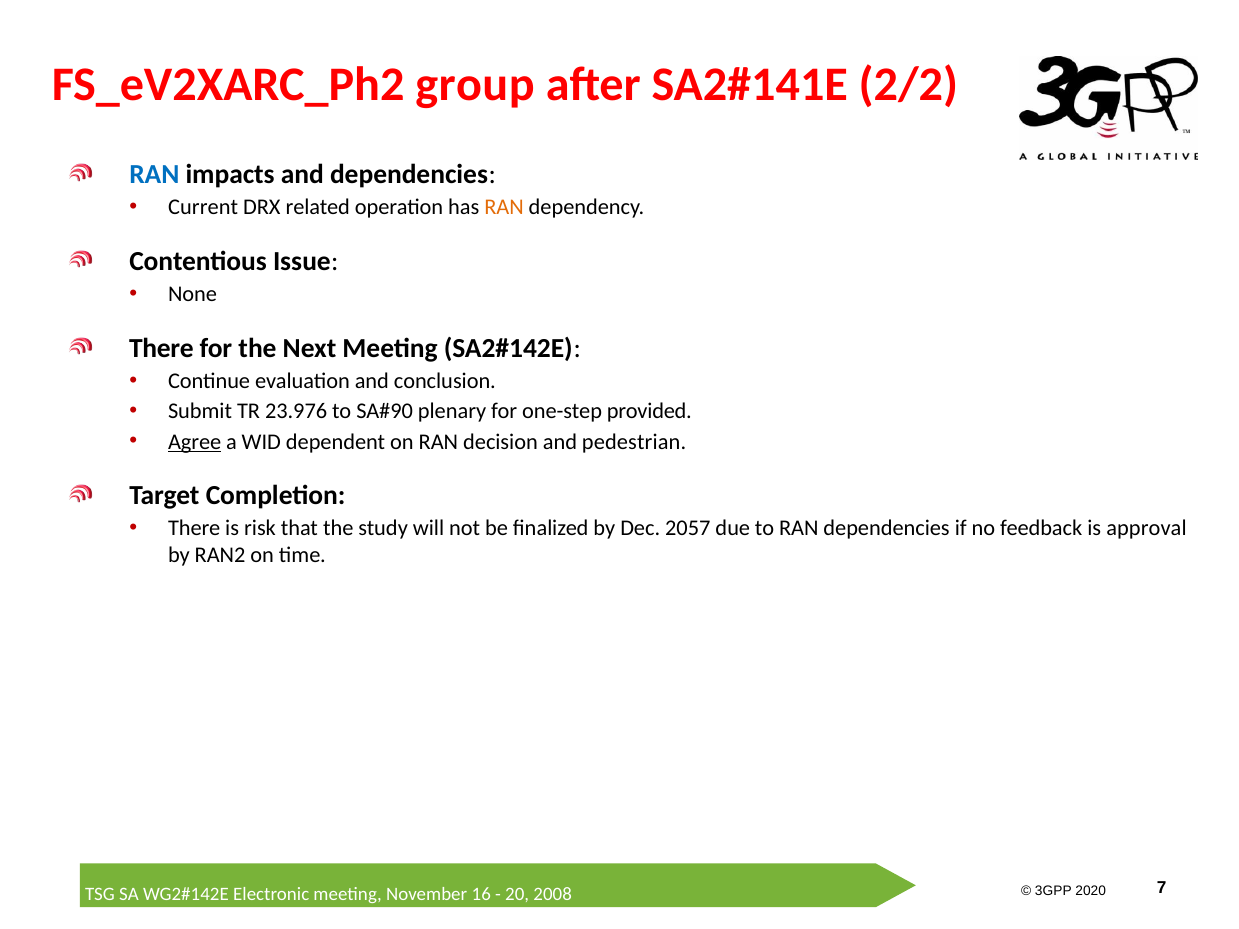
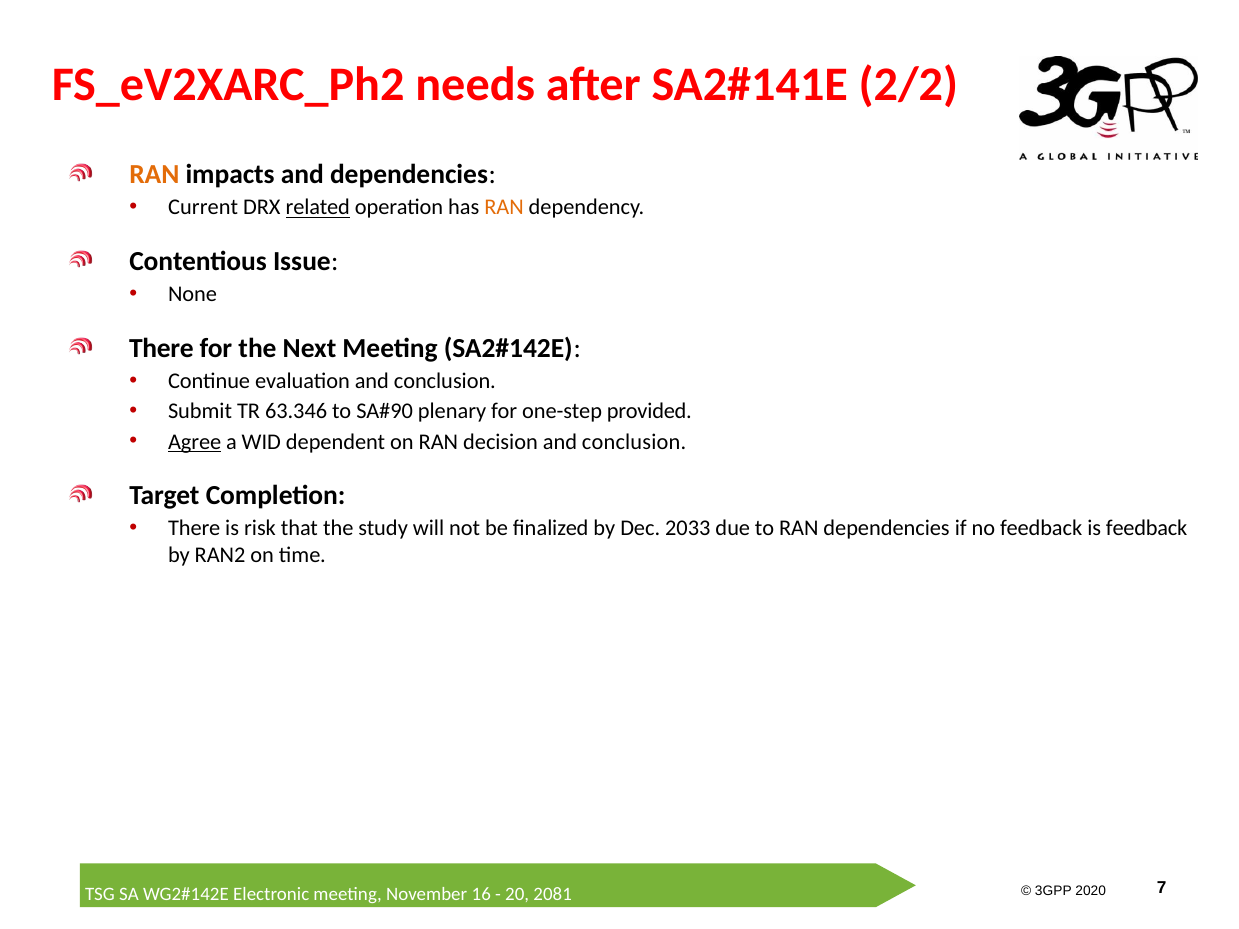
group: group -> needs
RAN at (154, 175) colour: blue -> orange
related underline: none -> present
23.976: 23.976 -> 63.346
decision and pedestrian: pedestrian -> conclusion
2057: 2057 -> 2033
is approval: approval -> feedback
2008: 2008 -> 2081
